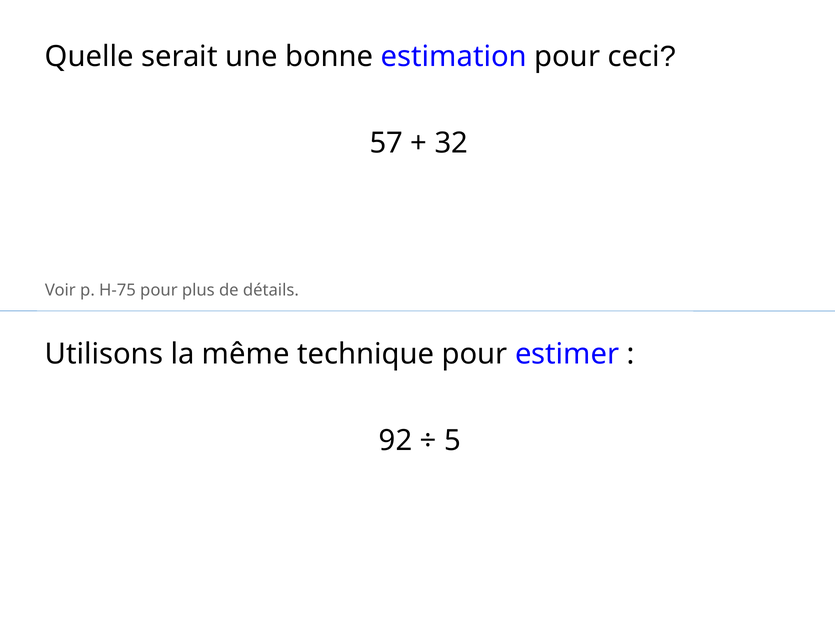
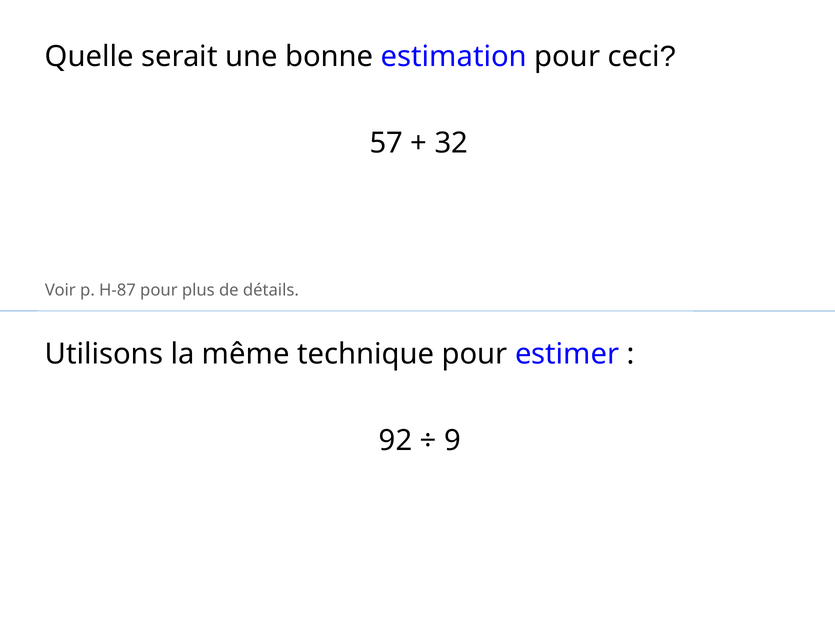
H-75: H-75 -> H-87
5: 5 -> 9
